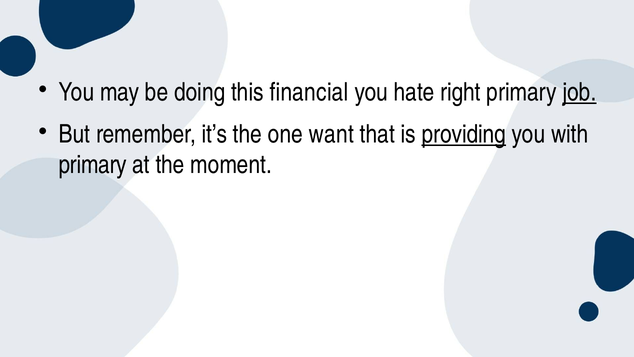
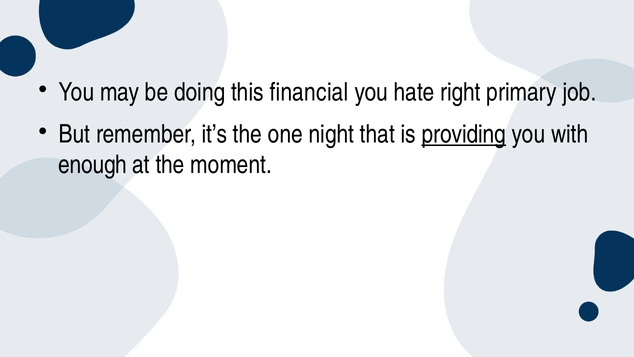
job underline: present -> none
want: want -> night
primary at (93, 165): primary -> enough
